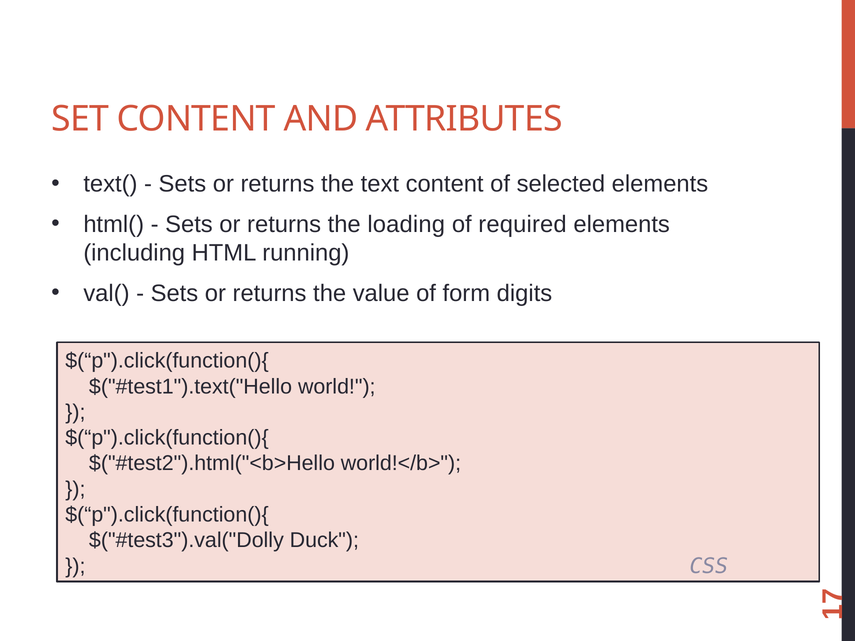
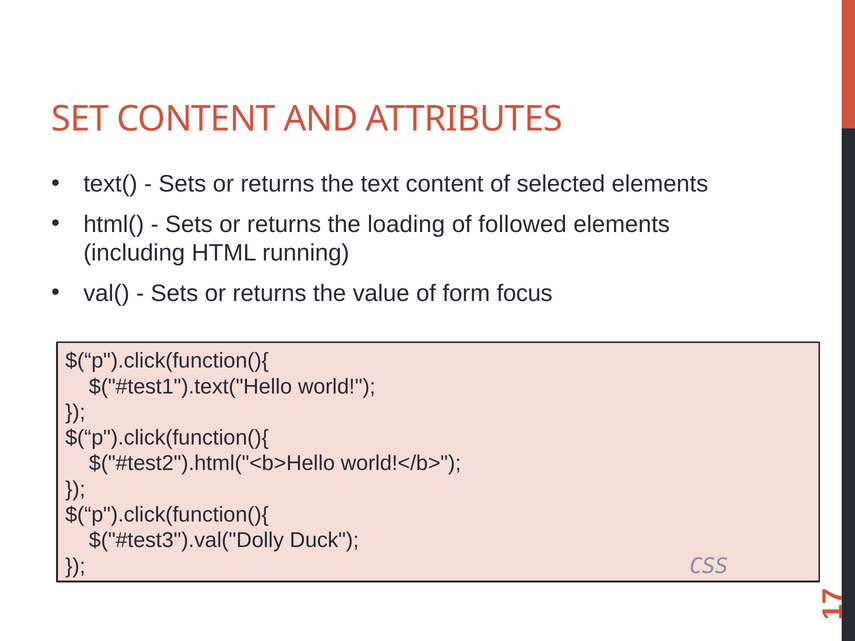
required: required -> followed
digits: digits -> focus
